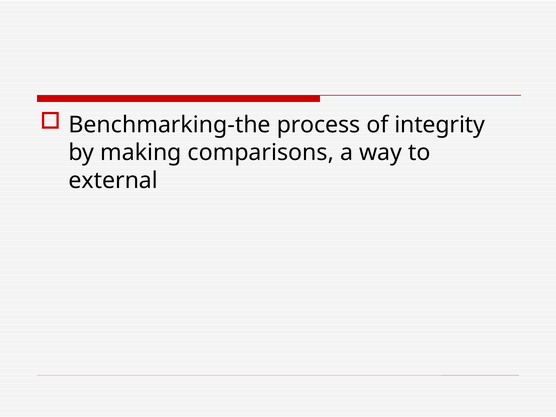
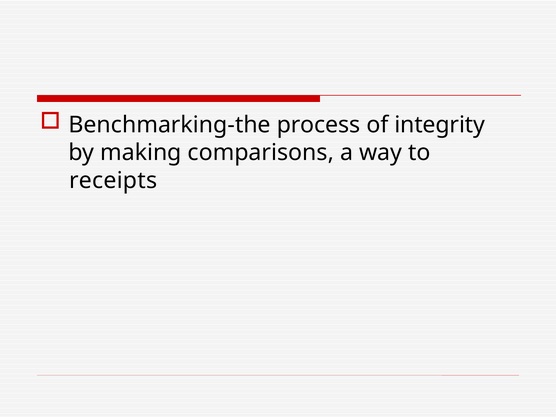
external: external -> receipts
